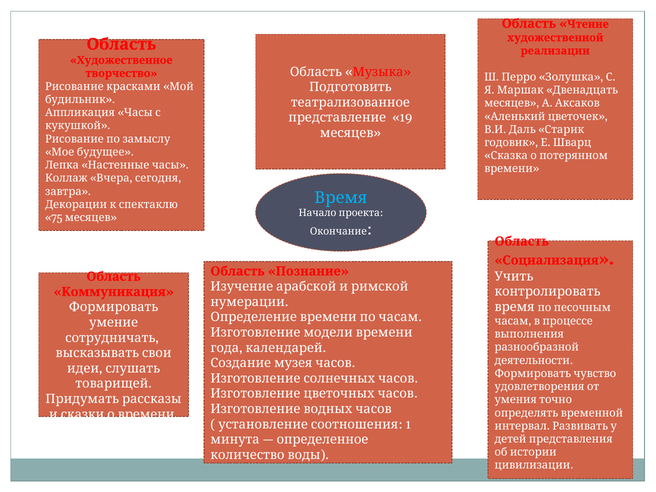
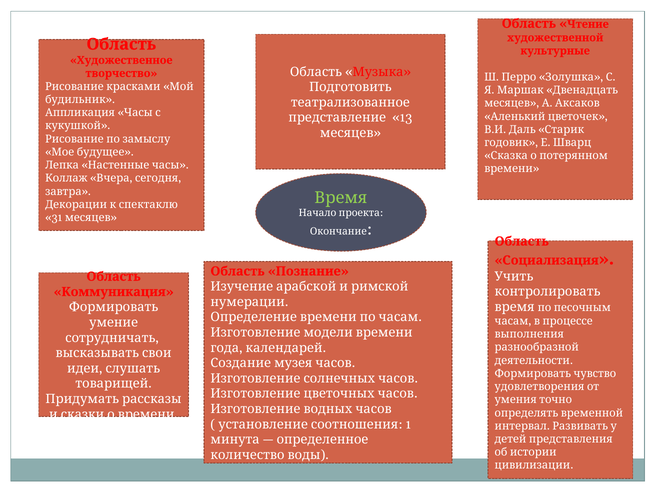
реализации: реализации -> культурные
19: 19 -> 13
Время at (341, 198) colour: light blue -> light green
75: 75 -> 31
